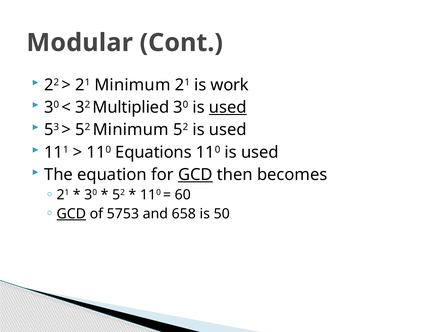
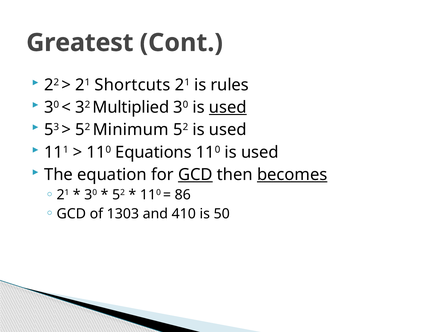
Modular: Modular -> Greatest
21 Minimum: Minimum -> Shortcuts
work: work -> rules
becomes underline: none -> present
60: 60 -> 86
GCD at (71, 213) underline: present -> none
5753: 5753 -> 1303
658: 658 -> 410
